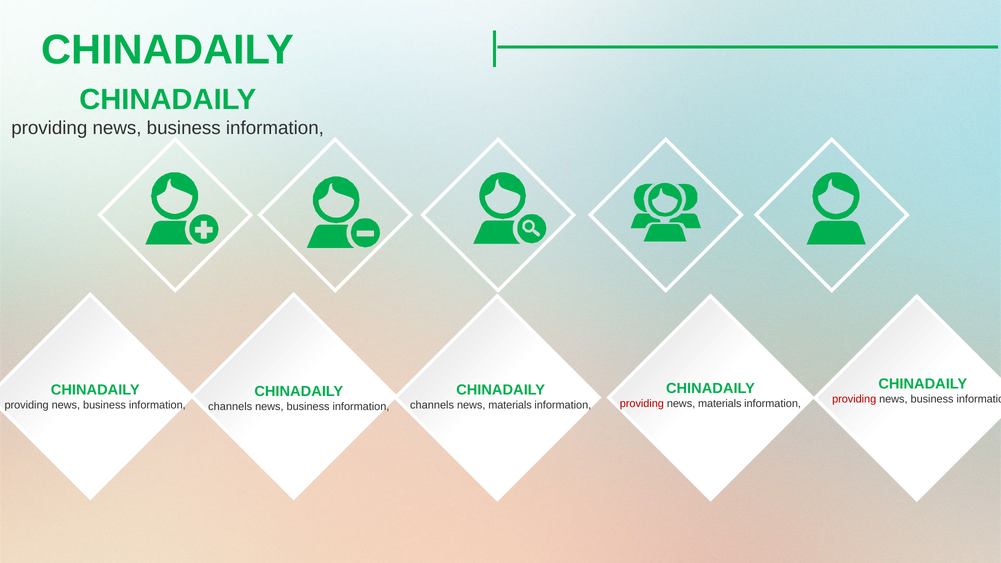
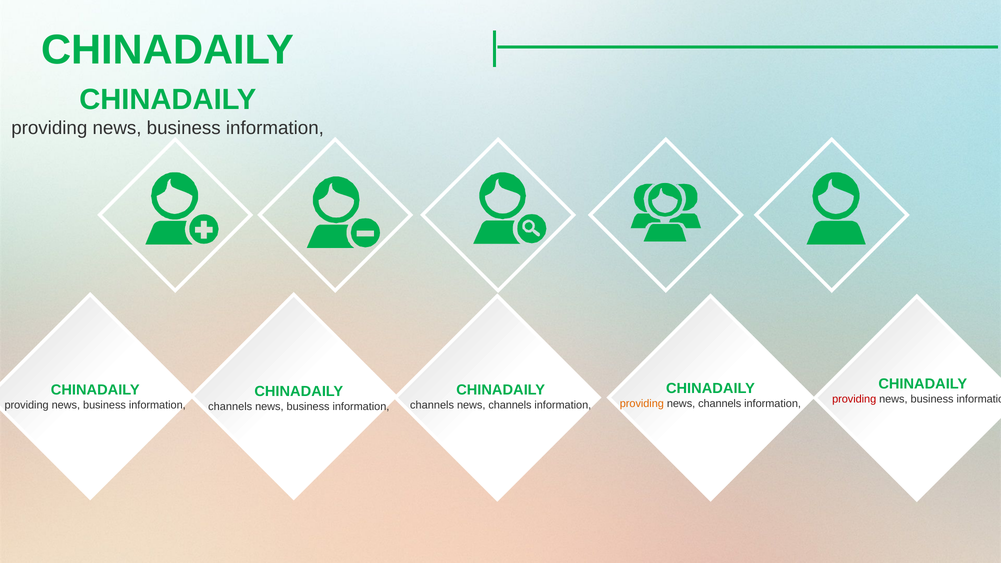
providing at (642, 404) colour: red -> orange
materials at (720, 404): materials -> channels
materials at (510, 405): materials -> channels
